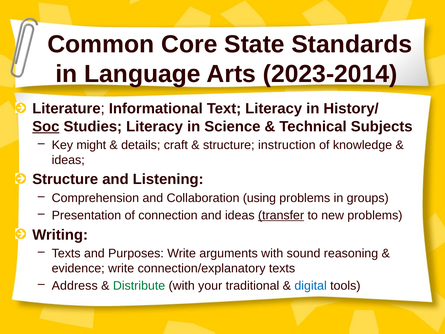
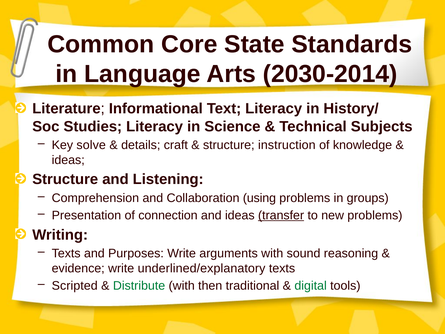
2023-2014: 2023-2014 -> 2030-2014
Soc underline: present -> none
might: might -> solve
connection/explanatory: connection/explanatory -> underlined/explanatory
Address: Address -> Scripted
your: your -> then
digital colour: blue -> green
